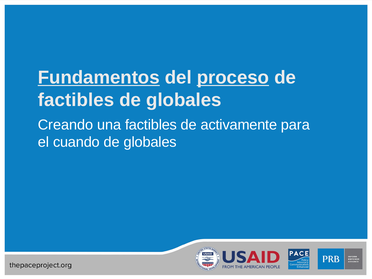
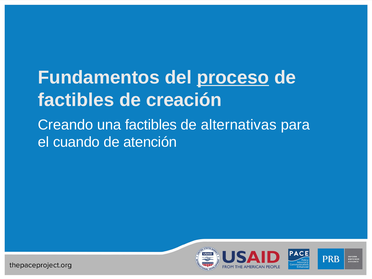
Fundamentos underline: present -> none
globales at (184, 100): globales -> creación
activamente: activamente -> alternativas
globales at (150, 142): globales -> atención
